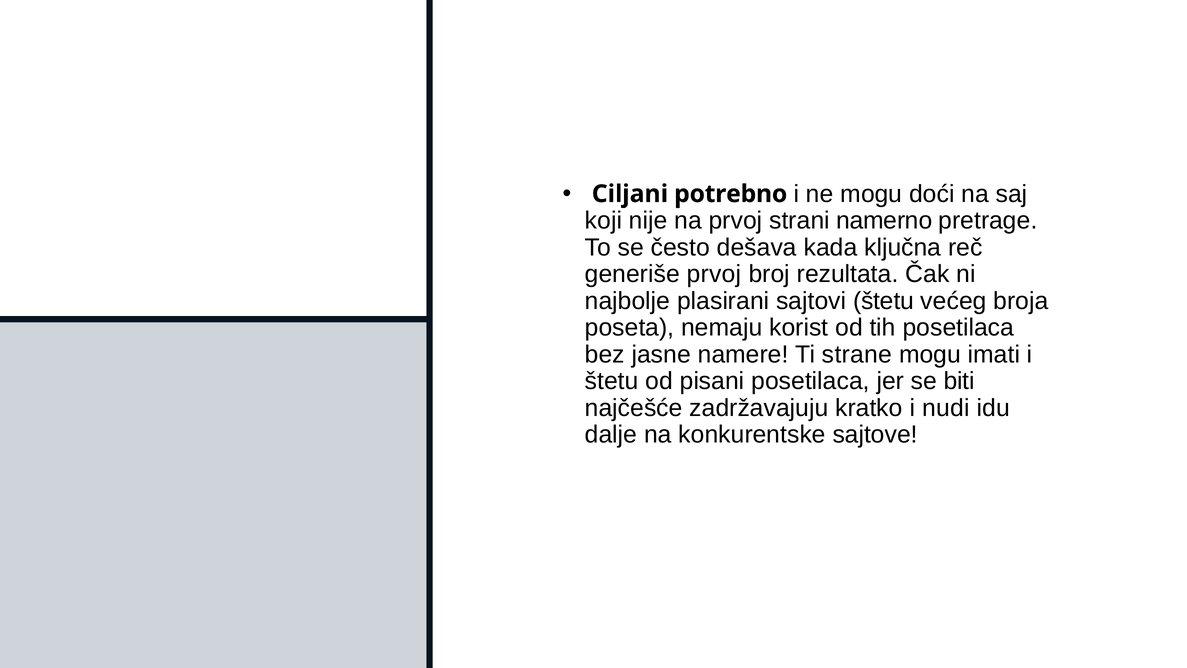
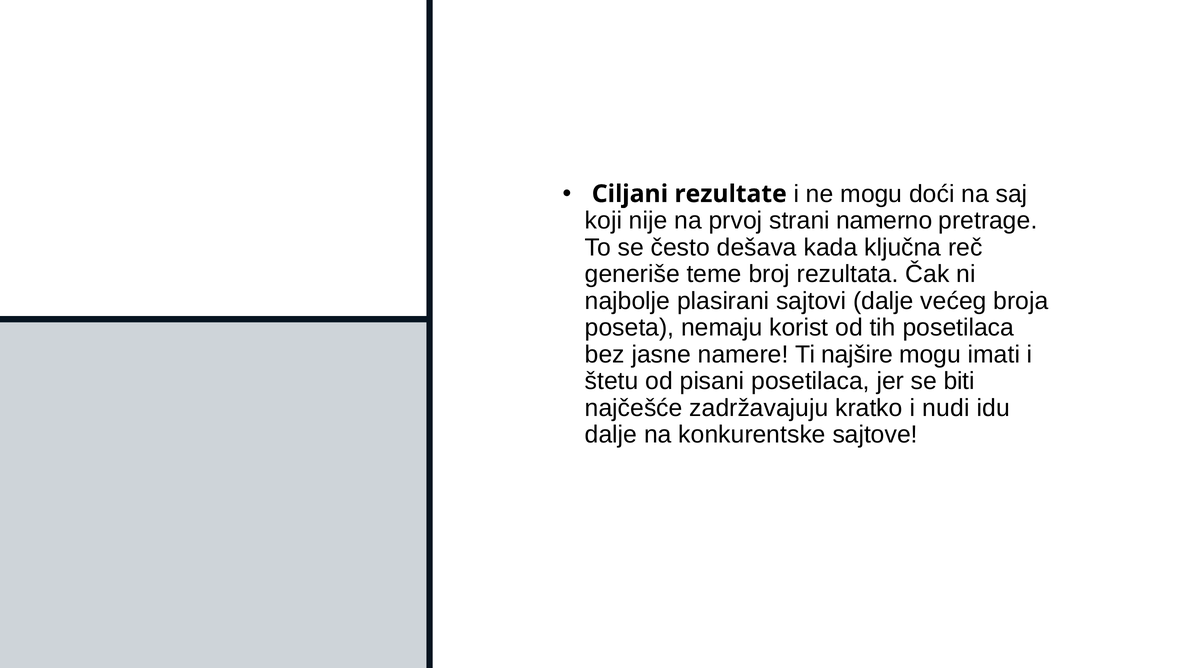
potrebno: potrebno -> rezultate
generiše prvoj: prvoj -> teme
sajtovi štetu: štetu -> dalje
strane: strane -> najšire
